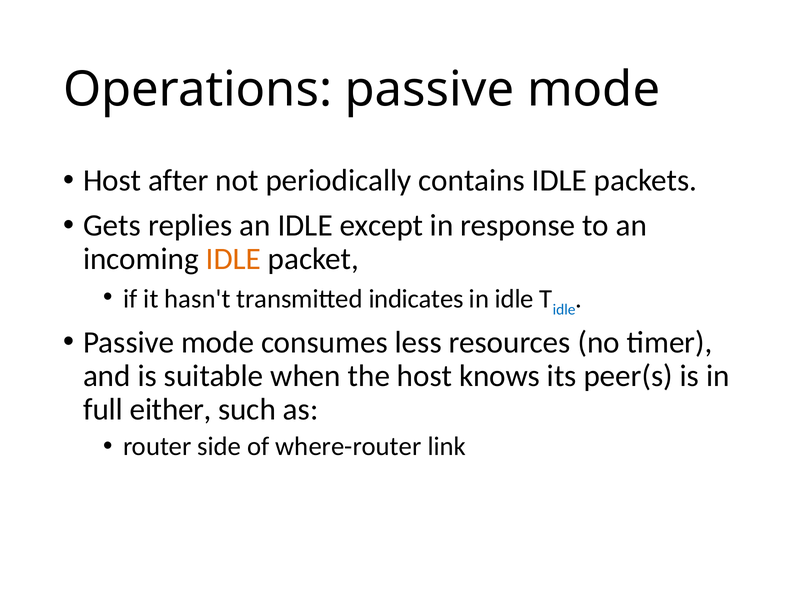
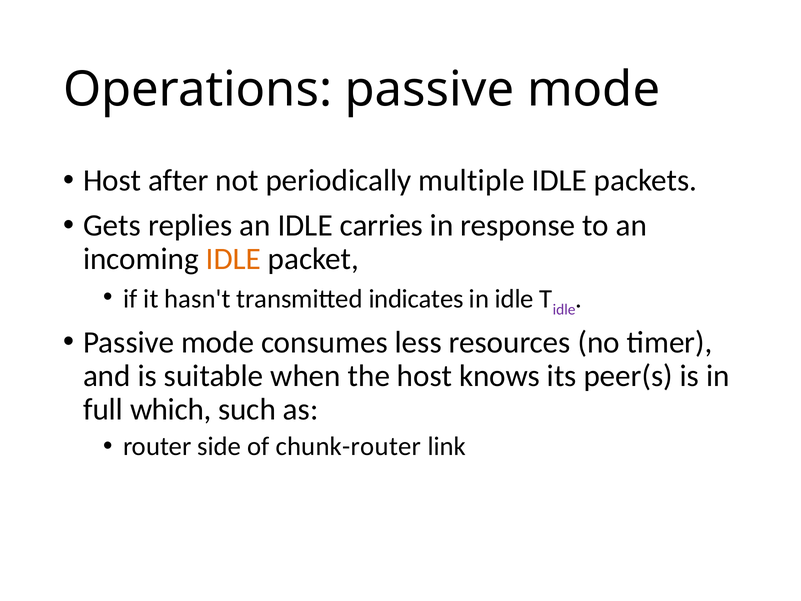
contains: contains -> multiple
except: except -> carries
idle at (564, 309) colour: blue -> purple
either: either -> which
where-router: where-router -> chunk-router
